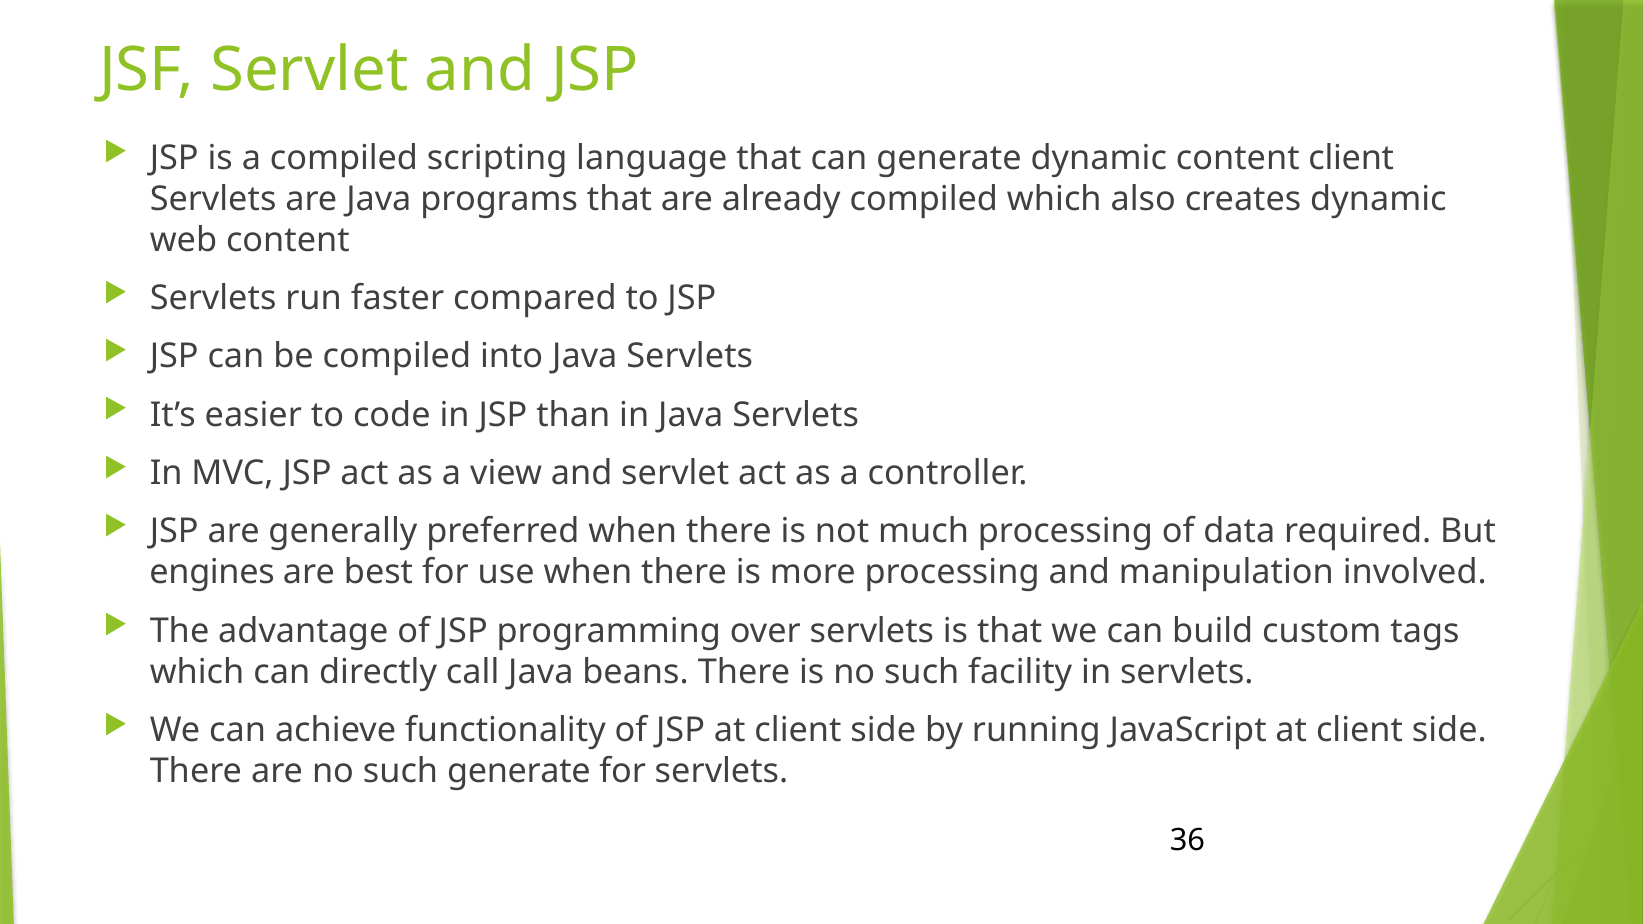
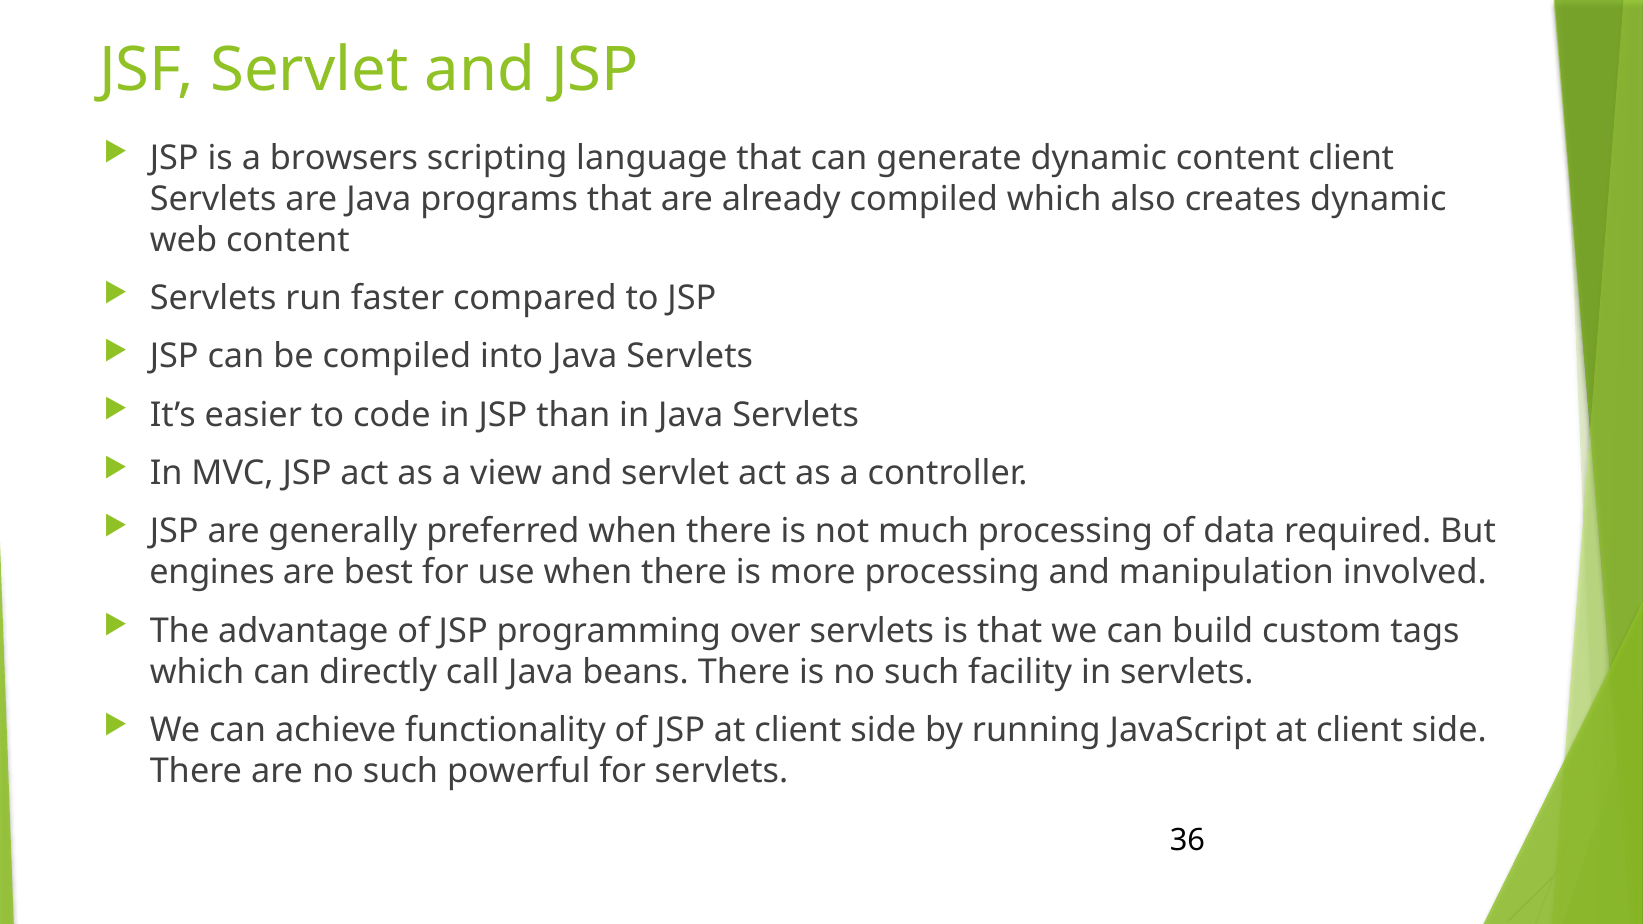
a compiled: compiled -> browsers
such generate: generate -> powerful
